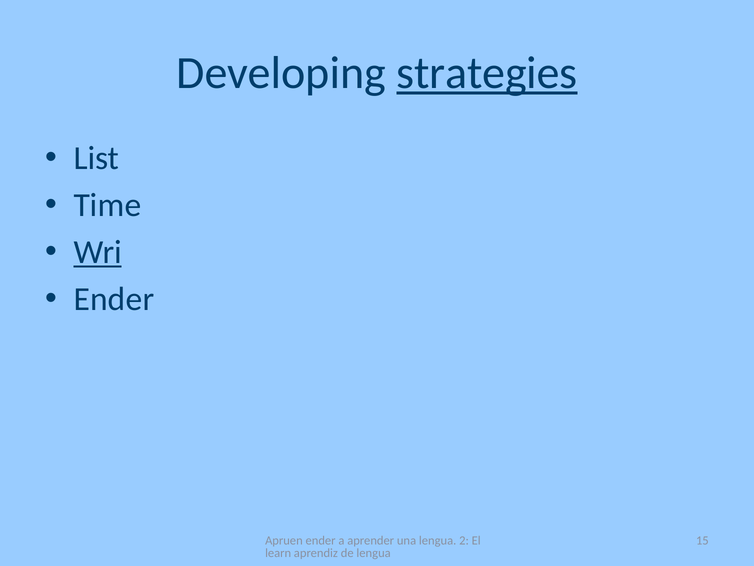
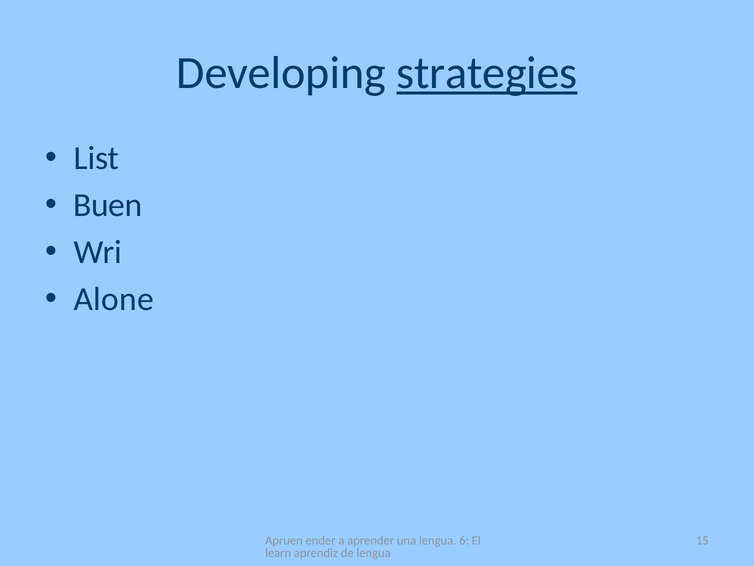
Time: Time -> Buen
Wri underline: present -> none
Ender at (114, 299): Ender -> Alone
2: 2 -> 6
